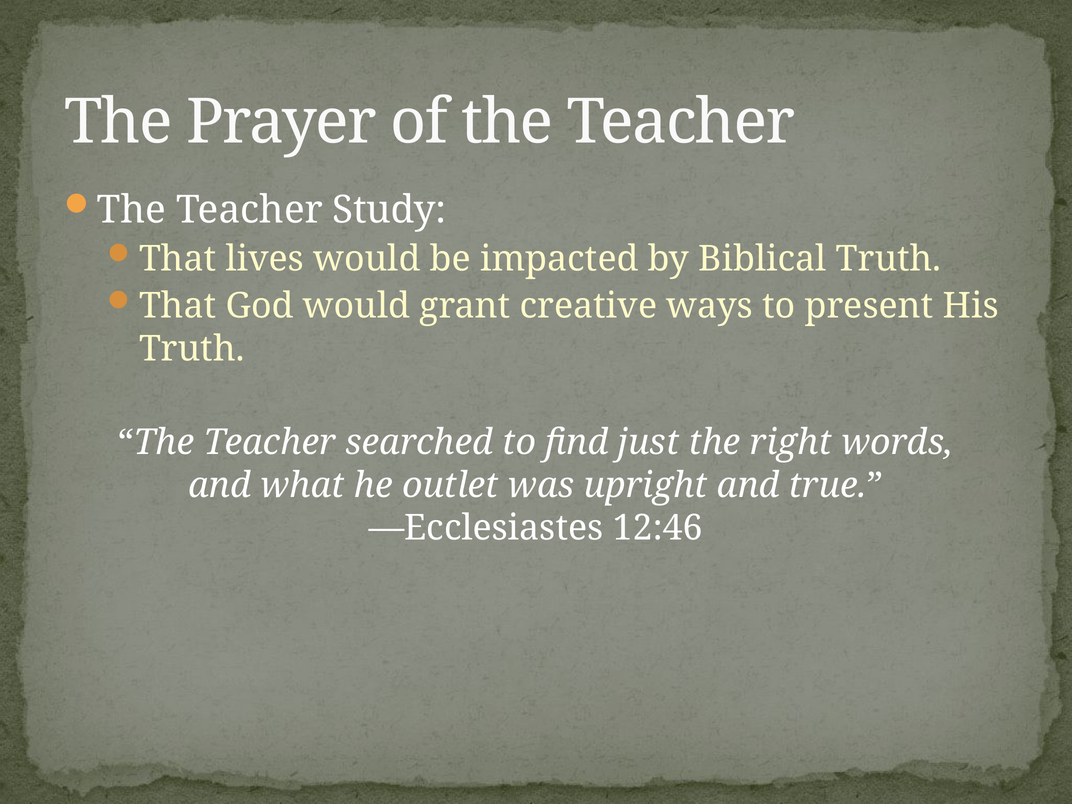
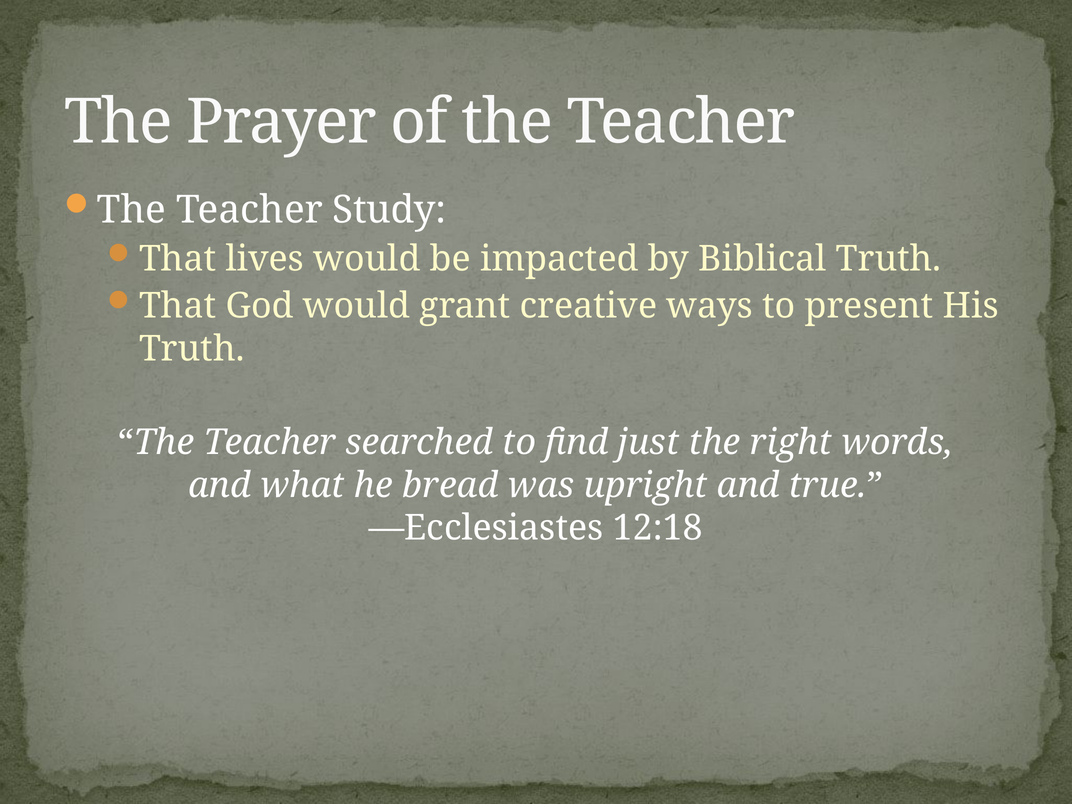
outlet: outlet -> bread
12:46: 12:46 -> 12:18
